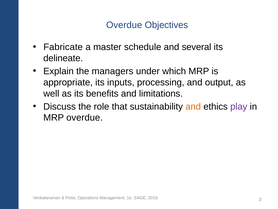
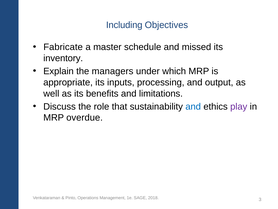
Overdue at (124, 25): Overdue -> Including
several: several -> missed
delineate: delineate -> inventory
and at (193, 106) colour: orange -> blue
